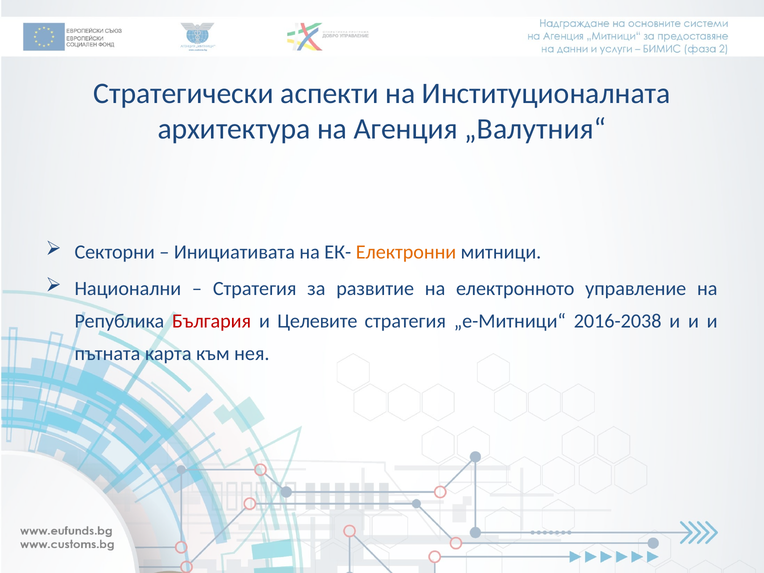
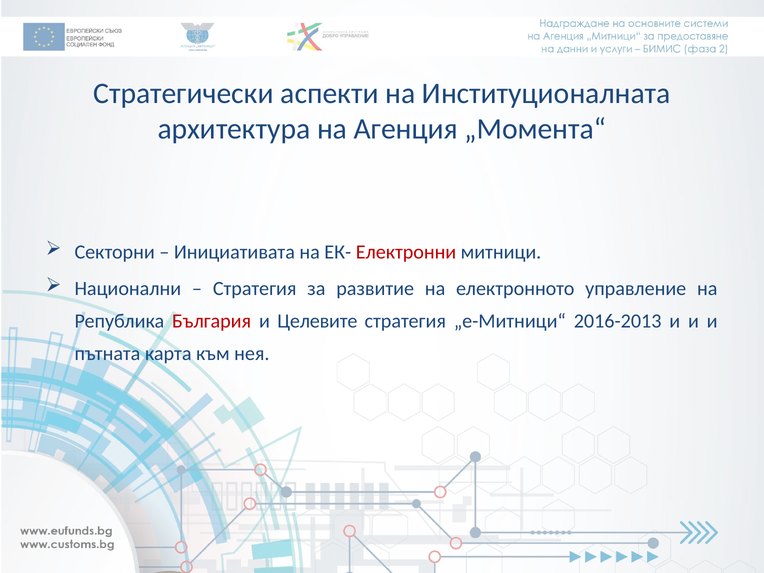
„Валутния“: „Валутния“ -> „Момента“
Електронни colour: orange -> red
2016-2038: 2016-2038 -> 2016-2013
